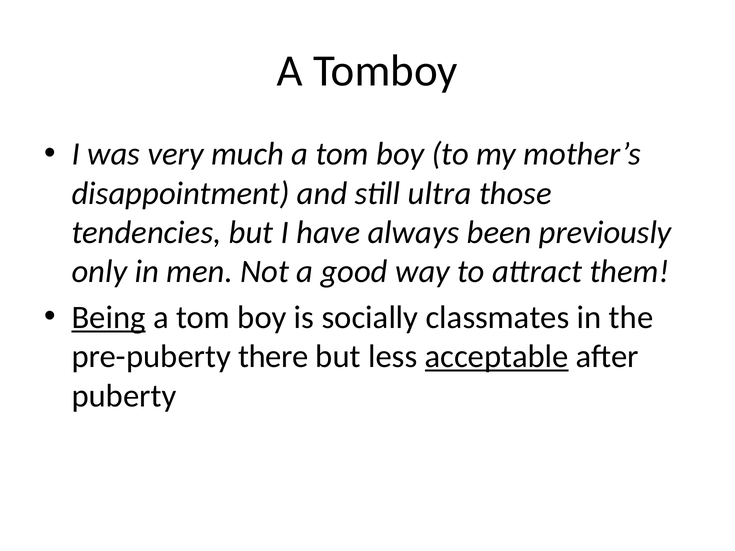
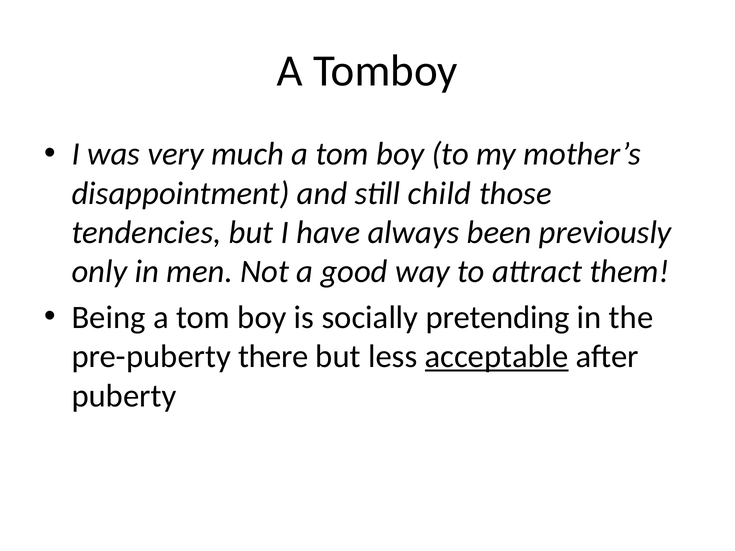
ultra: ultra -> child
Being underline: present -> none
classmates: classmates -> pretending
